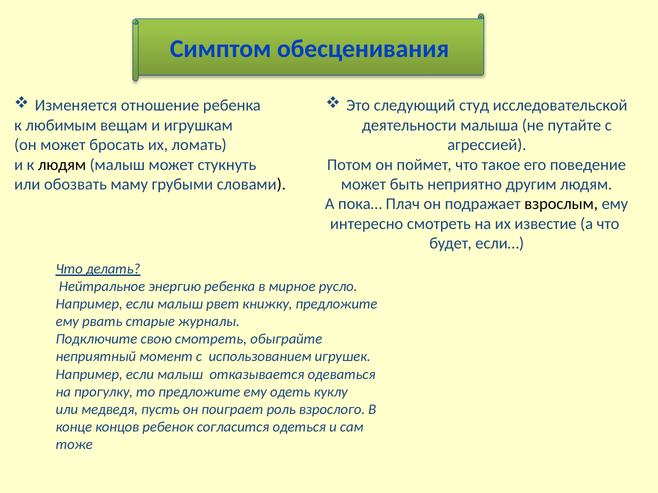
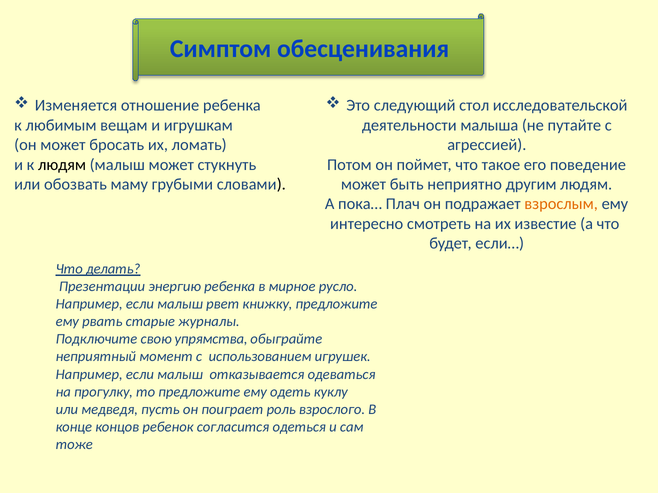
студ: студ -> стол
взрослым colour: black -> orange
Нейтральное: Нейтральное -> Презентации
свою смотреть: смотреть -> упрямства
